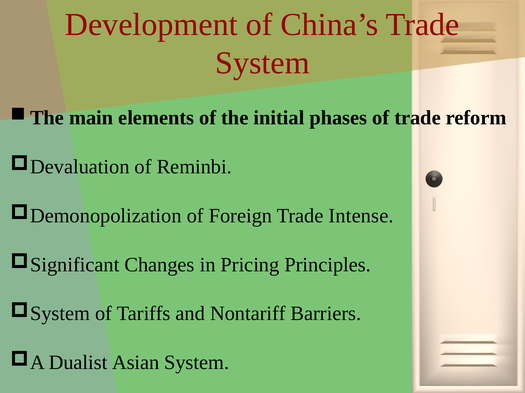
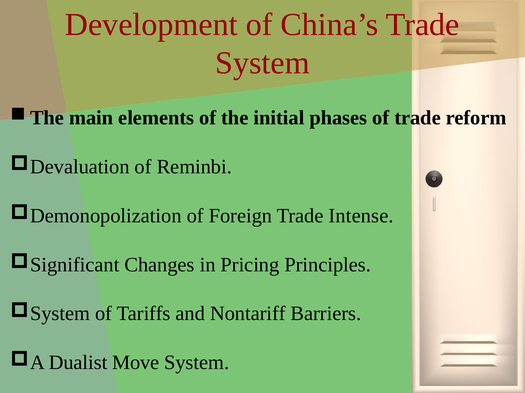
Asian: Asian -> Move
